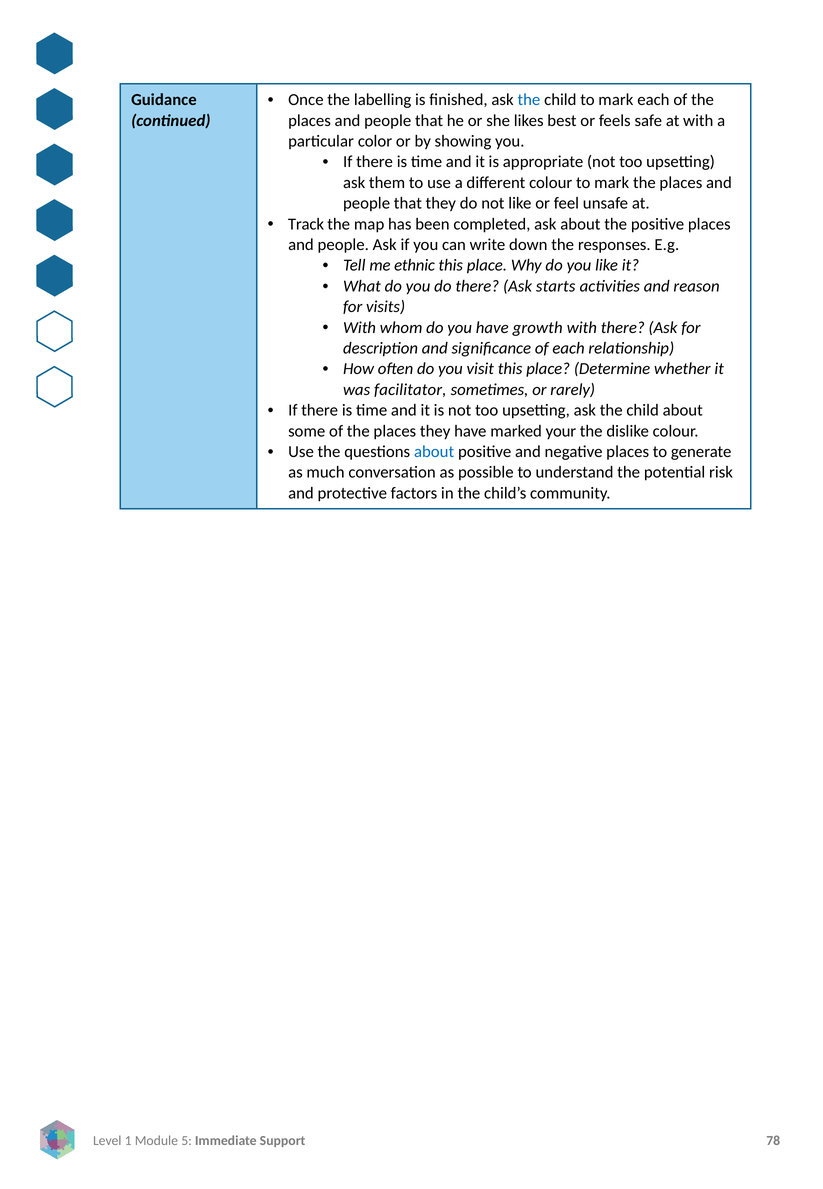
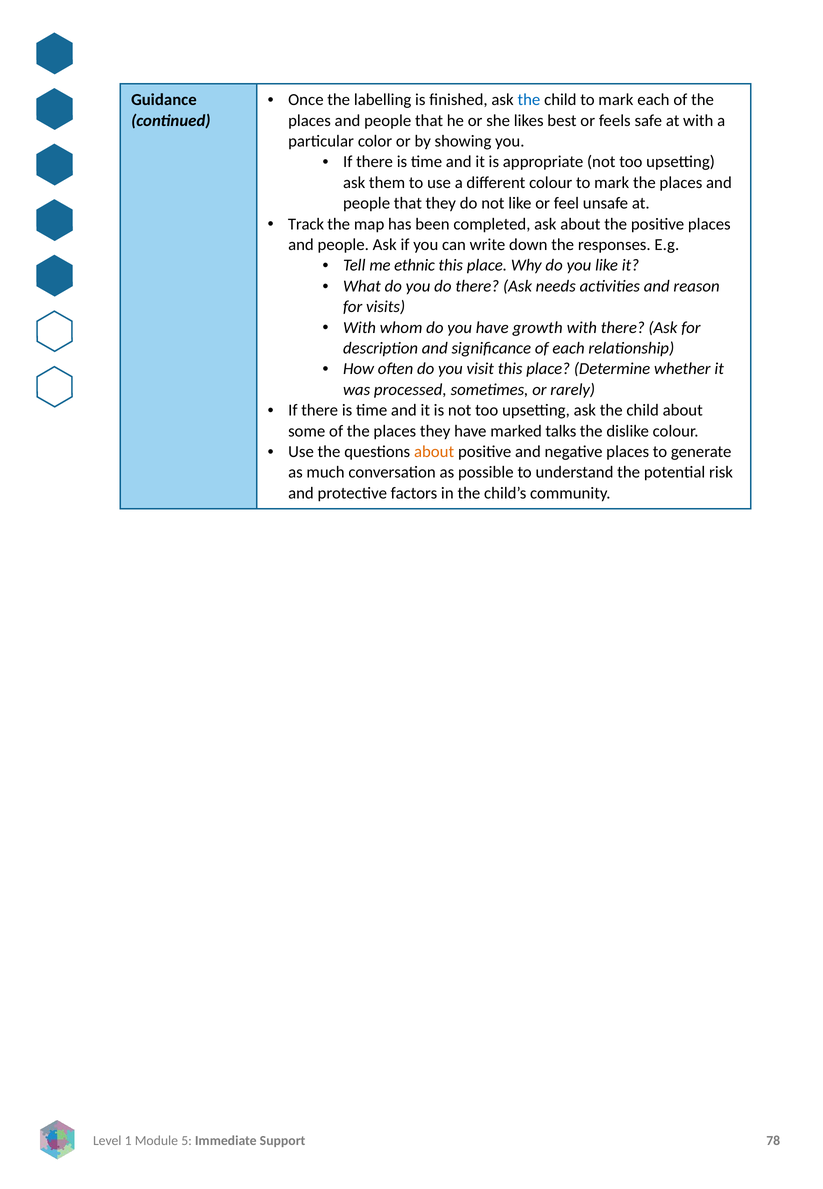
starts: starts -> needs
facilitator: facilitator -> processed
your: your -> talks
about at (434, 452) colour: blue -> orange
